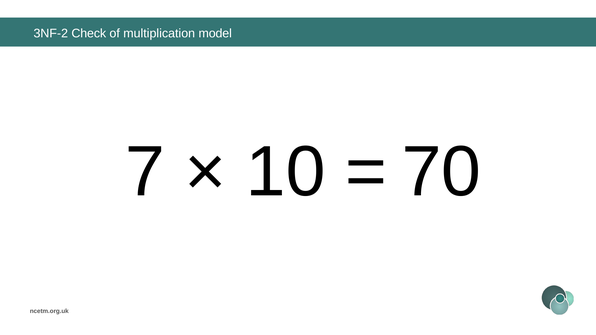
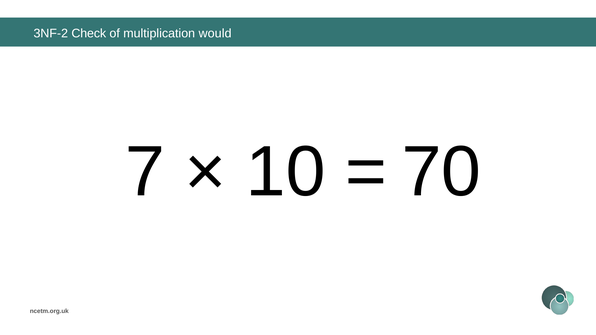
model: model -> would
